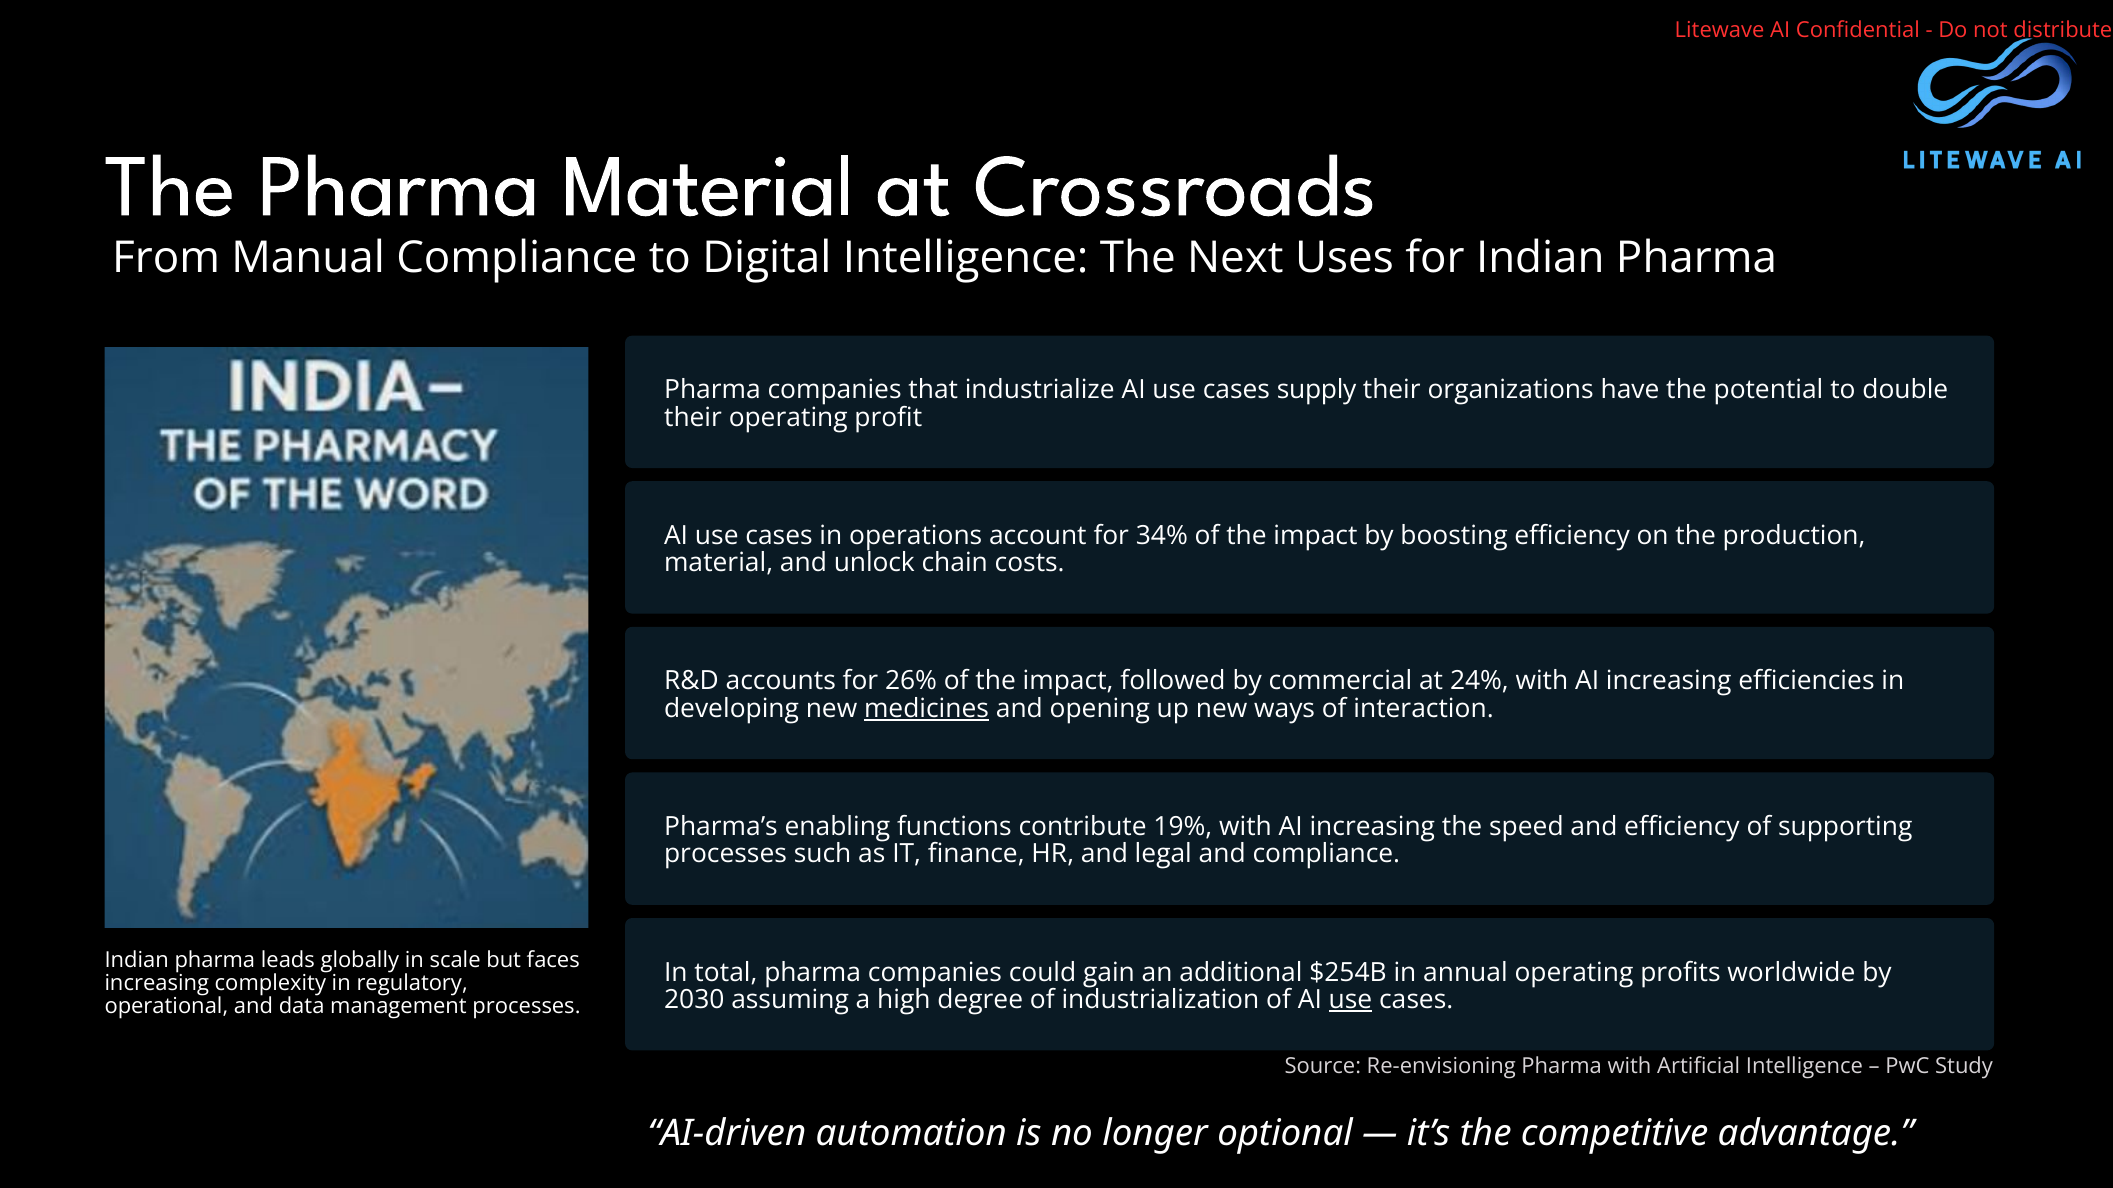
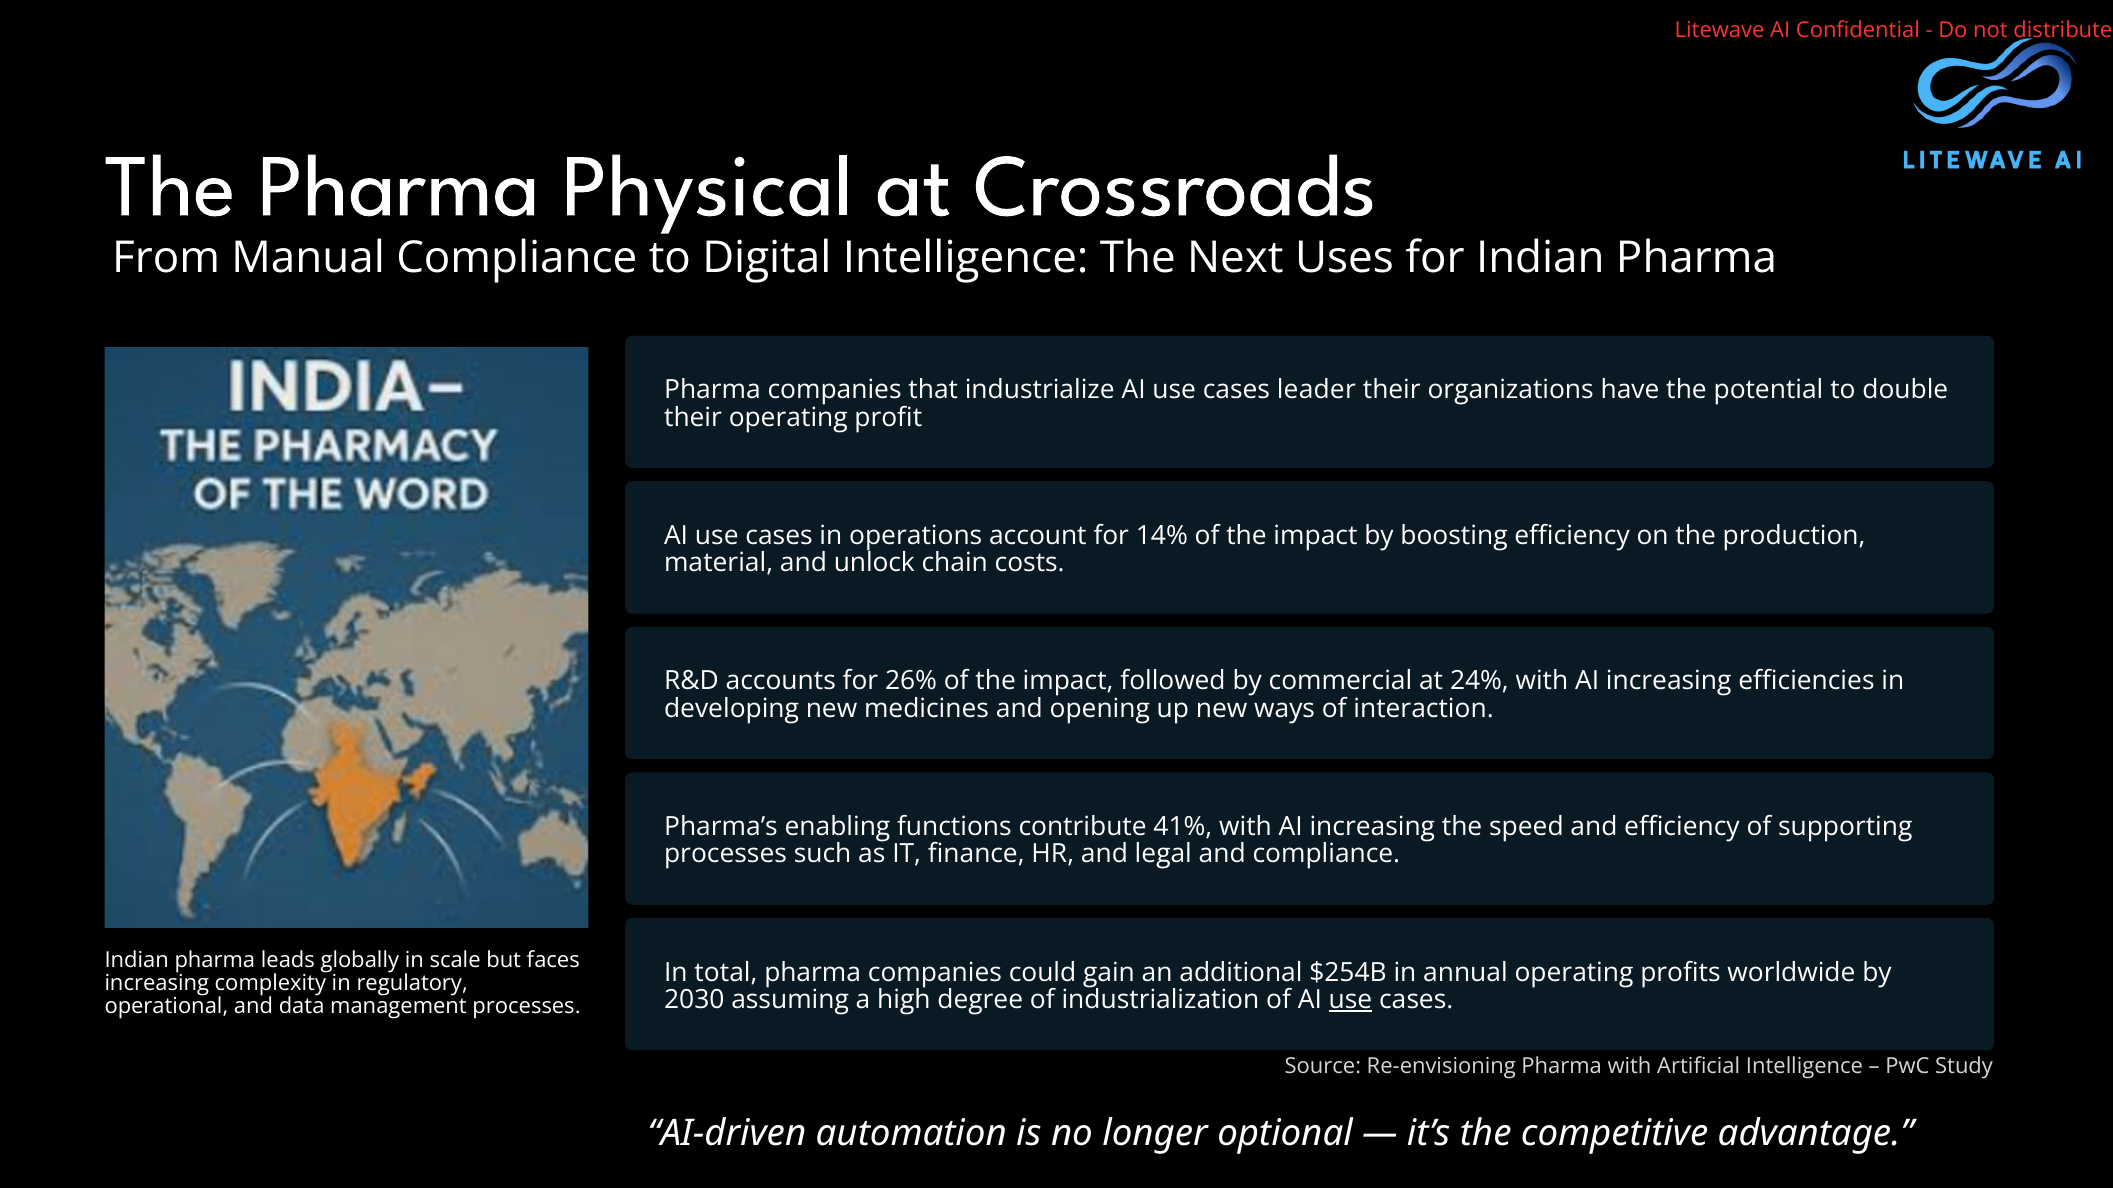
Pharma Material: Material -> Physical
supply: supply -> leader
34%: 34% -> 14%
medicines underline: present -> none
19%: 19% -> 41%
